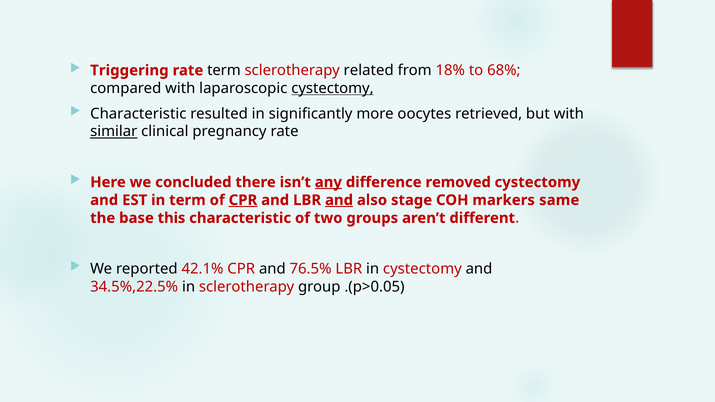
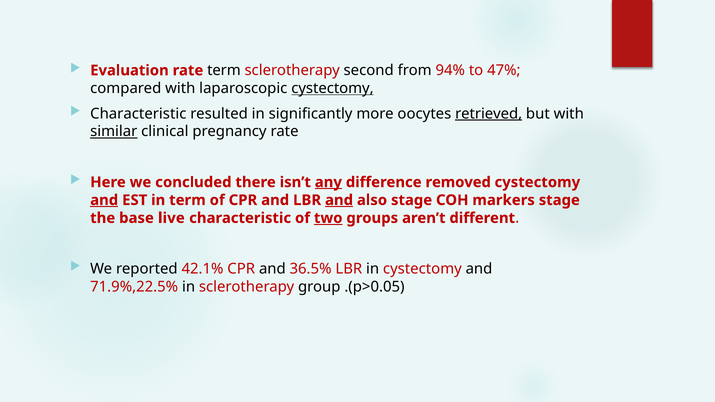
Triggering: Triggering -> Evaluation
related: related -> second
18%: 18% -> 94%
68%: 68% -> 47%
retrieved underline: none -> present
and at (104, 200) underline: none -> present
CPR at (243, 200) underline: present -> none
markers same: same -> stage
this: this -> live
two underline: none -> present
76.5%: 76.5% -> 36.5%
34.5%,22.5%: 34.5%,22.5% -> 71.9%,22.5%
